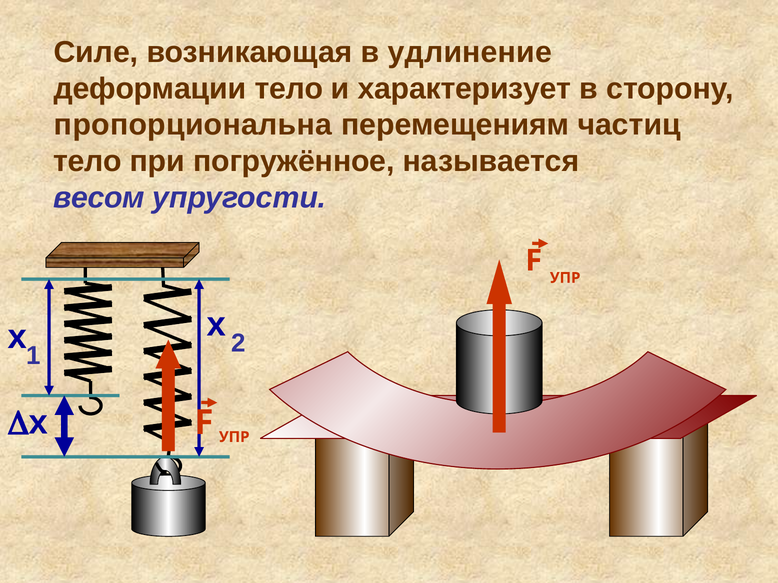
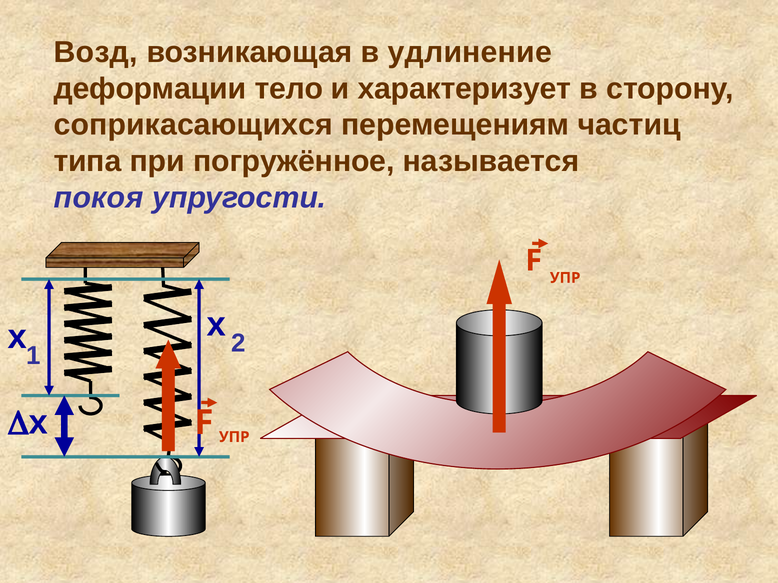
Силе: Силе -> Возд
пропорциональна: пропорциональна -> соприкасающихся
тело at (87, 161): тело -> типа
весом: весом -> покоя
